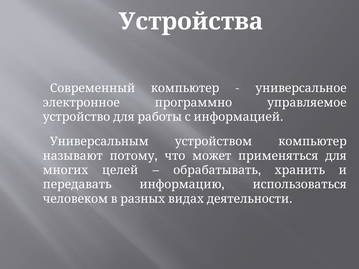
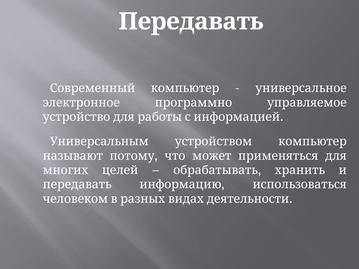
Устройства at (191, 22): Устройства -> Передавать
